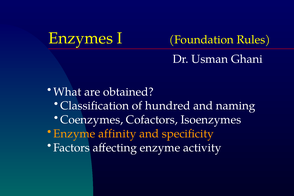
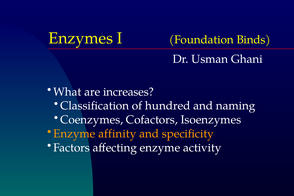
Rules: Rules -> Binds
obtained: obtained -> increases
